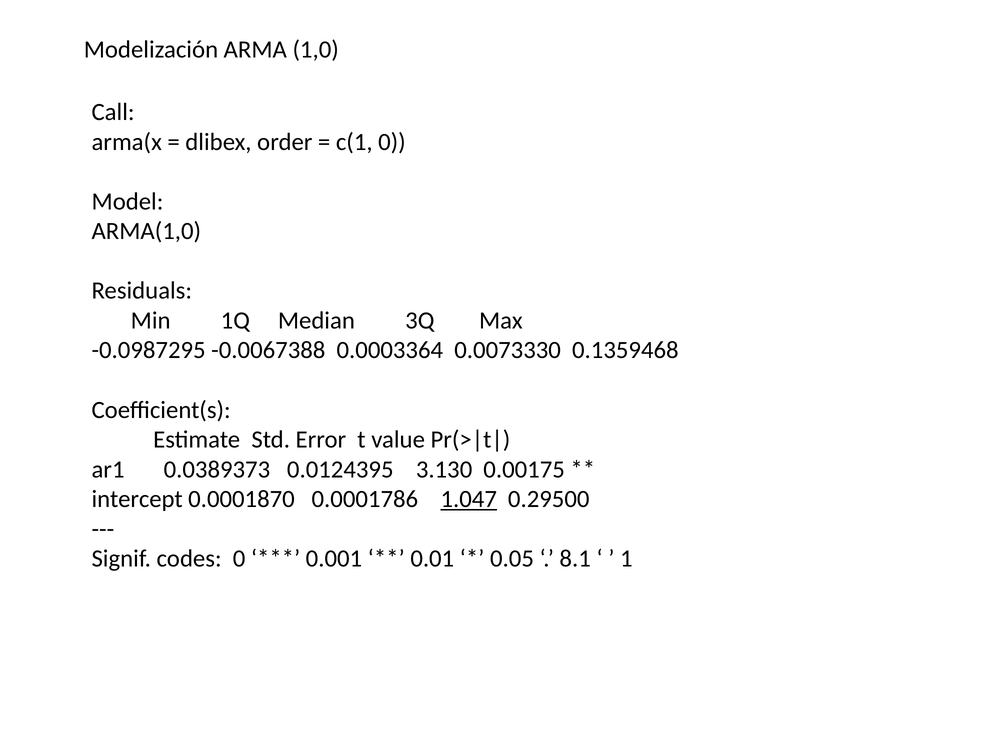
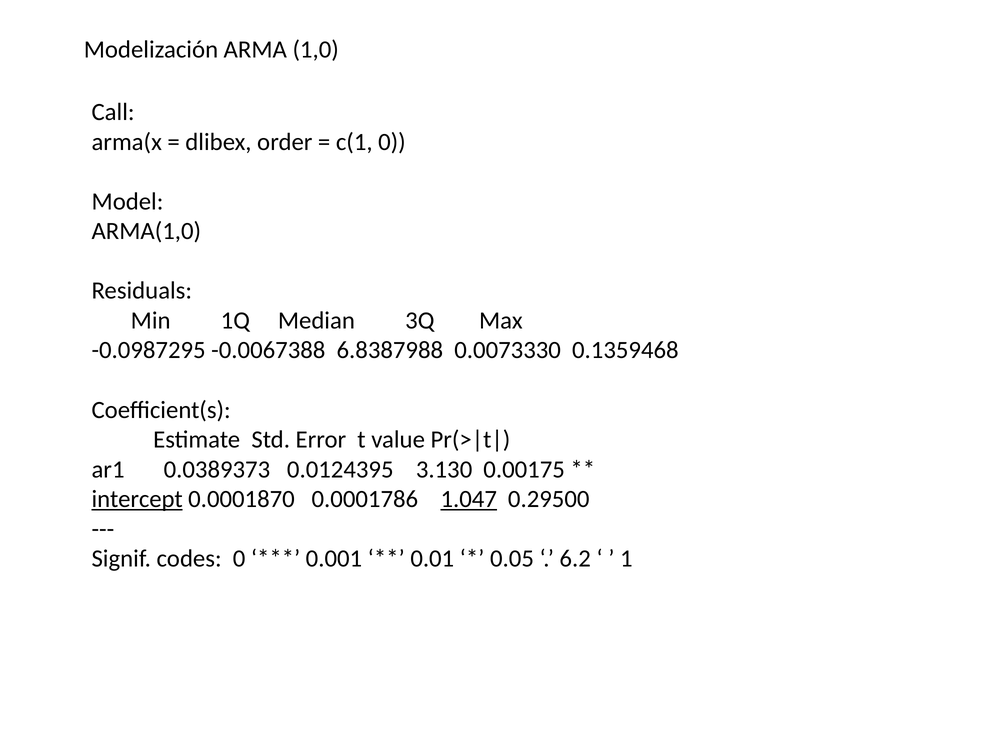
0.0003364: 0.0003364 -> 6.8387988
intercept underline: none -> present
8.1: 8.1 -> 6.2
